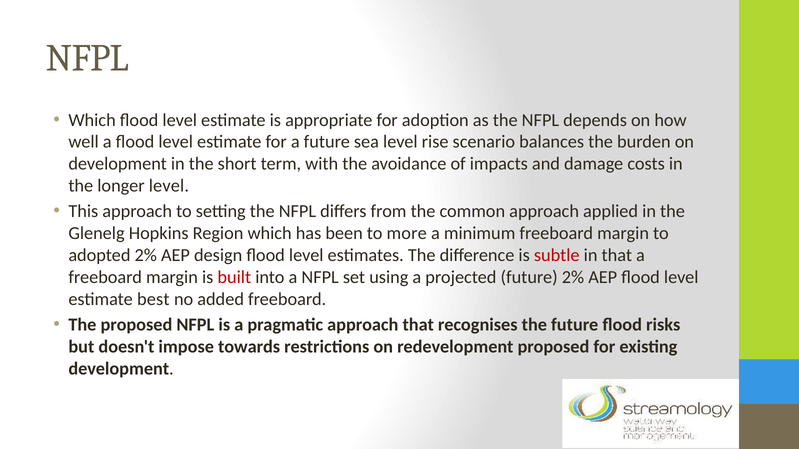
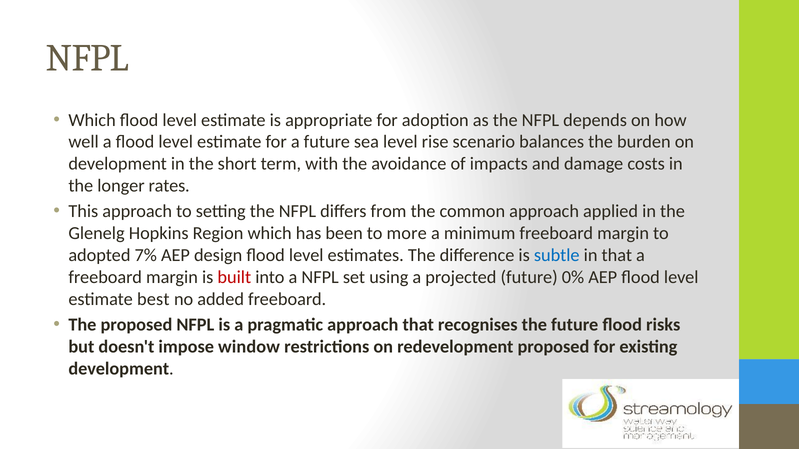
longer level: level -> rates
adopted 2%: 2% -> 7%
subtle colour: red -> blue
future 2%: 2% -> 0%
towards: towards -> window
